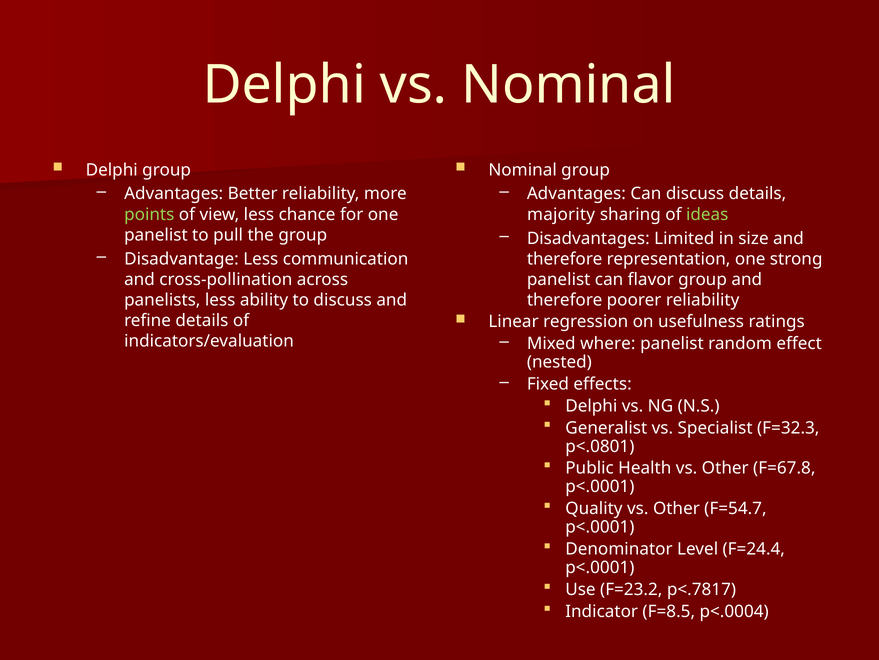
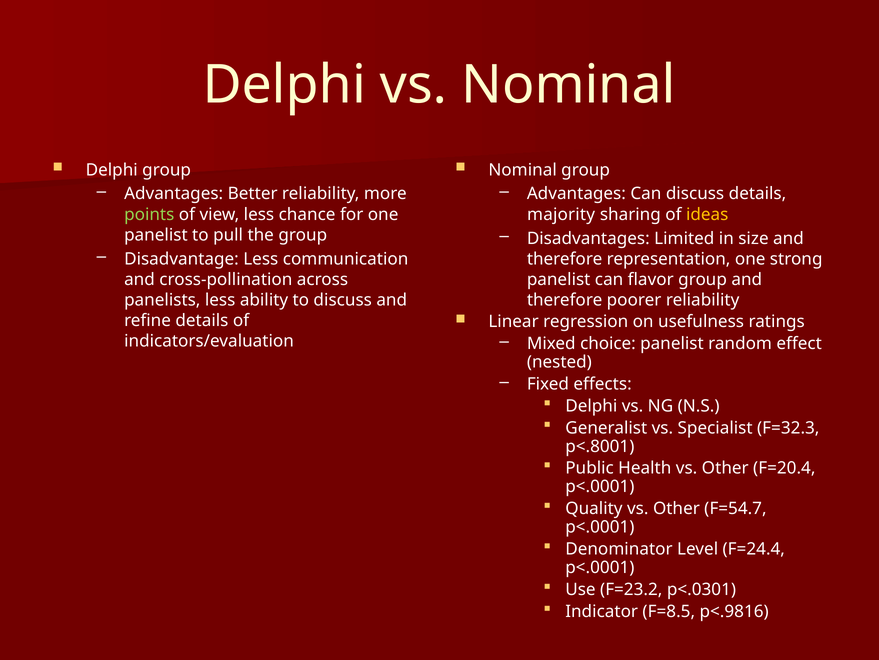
ideas colour: light green -> yellow
where: where -> choice
p<.0801: p<.0801 -> p<.8001
F=67.8: F=67.8 -> F=20.4
p<.7817: p<.7817 -> p<.0301
p<.0004: p<.0004 -> p<.9816
